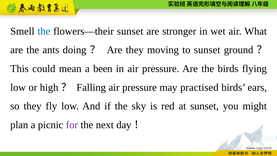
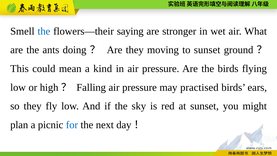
flowers—their sunset: sunset -> saying
been: been -> kind
for colour: purple -> blue
